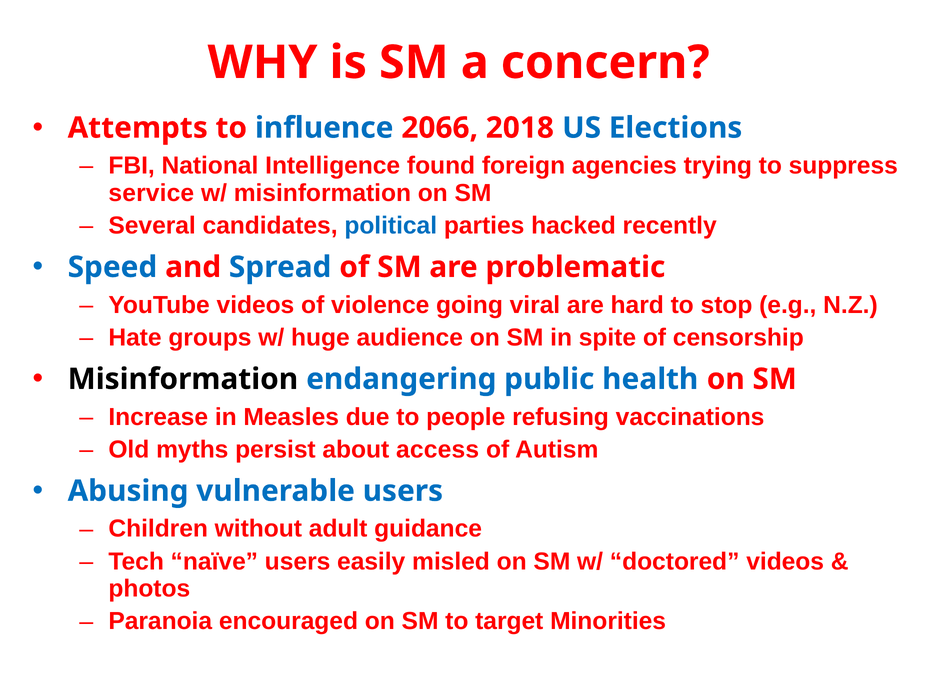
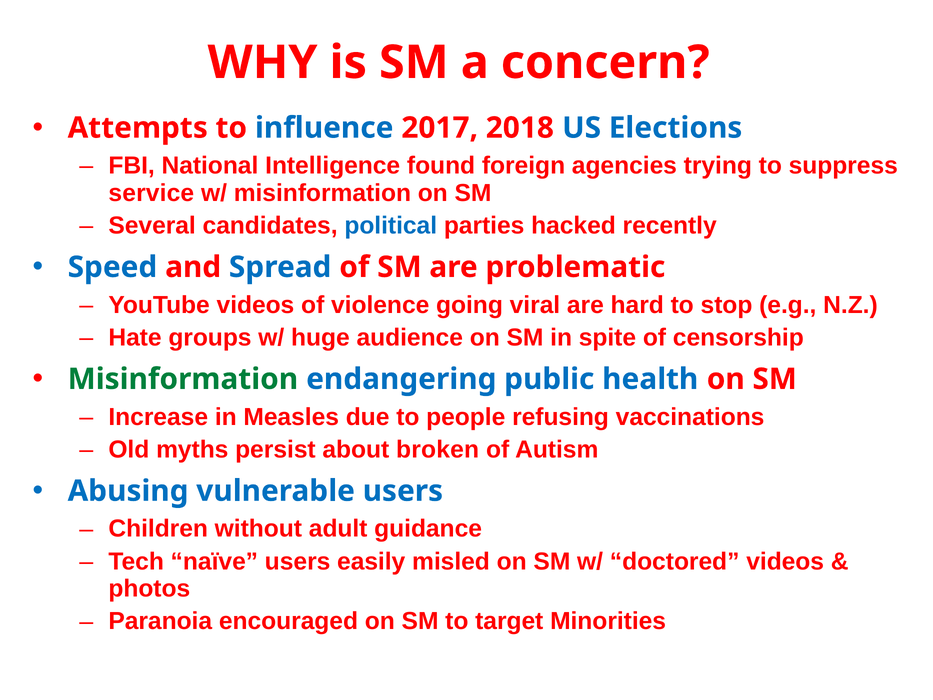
2066: 2066 -> 2017
Misinformation at (183, 379) colour: black -> green
access: access -> broken
